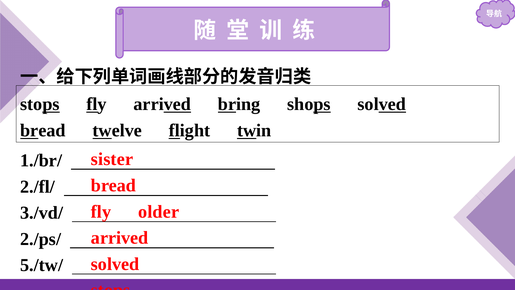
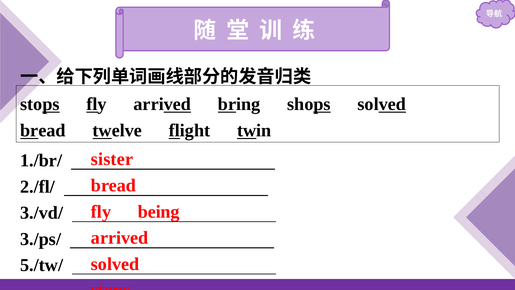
older: older -> being
2./ps/: 2./ps/ -> 3./ps/
